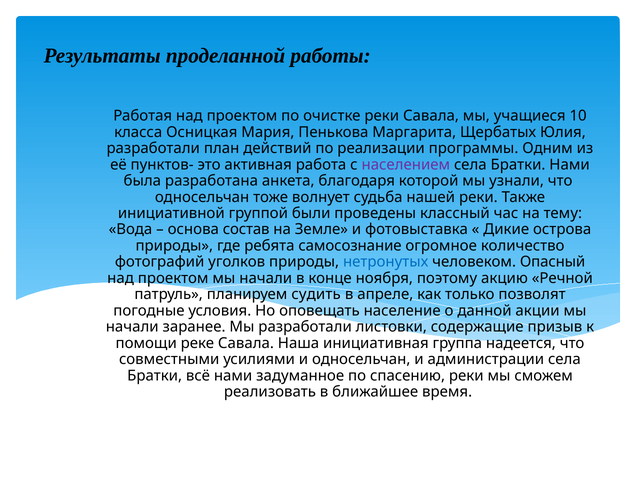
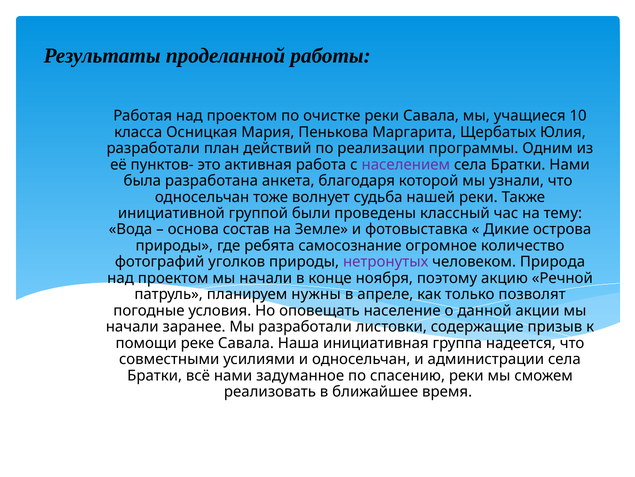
нетронутых colour: blue -> purple
Опасный: Опасный -> Природа
судить: судить -> нужны
